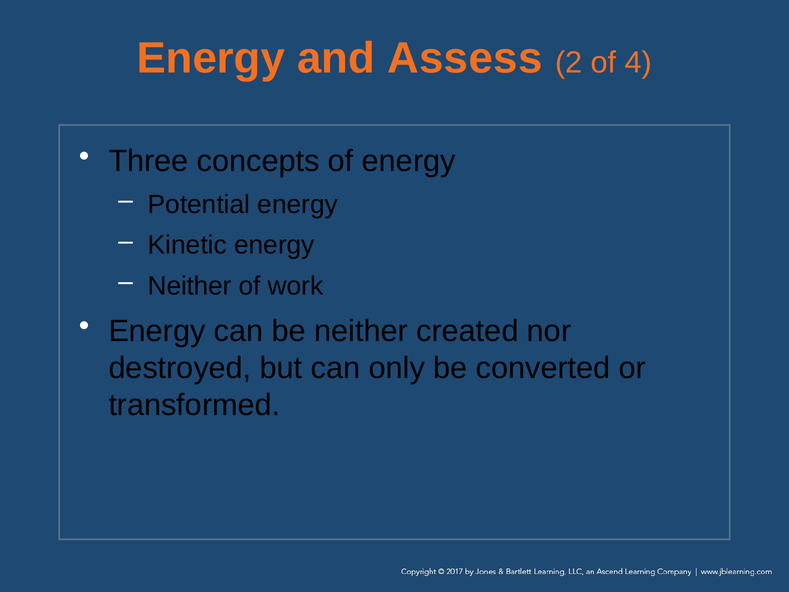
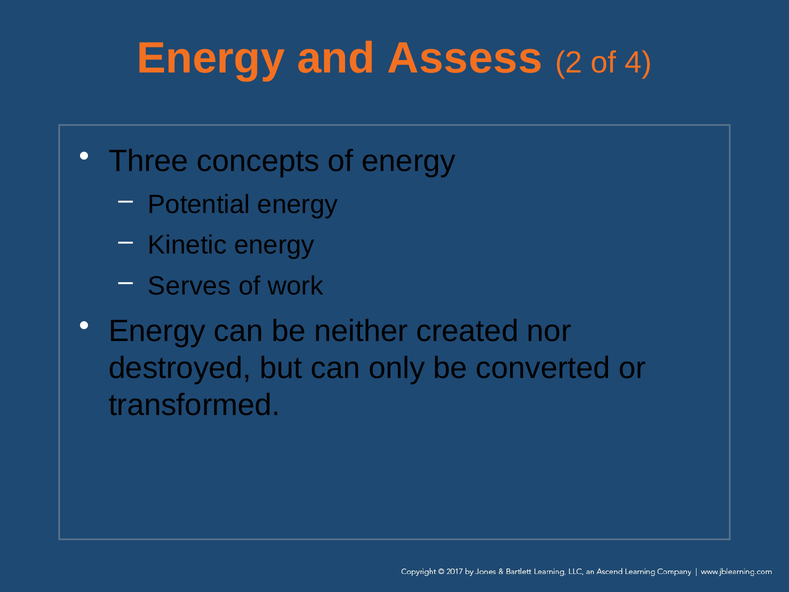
Neither at (190, 286): Neither -> Serves
